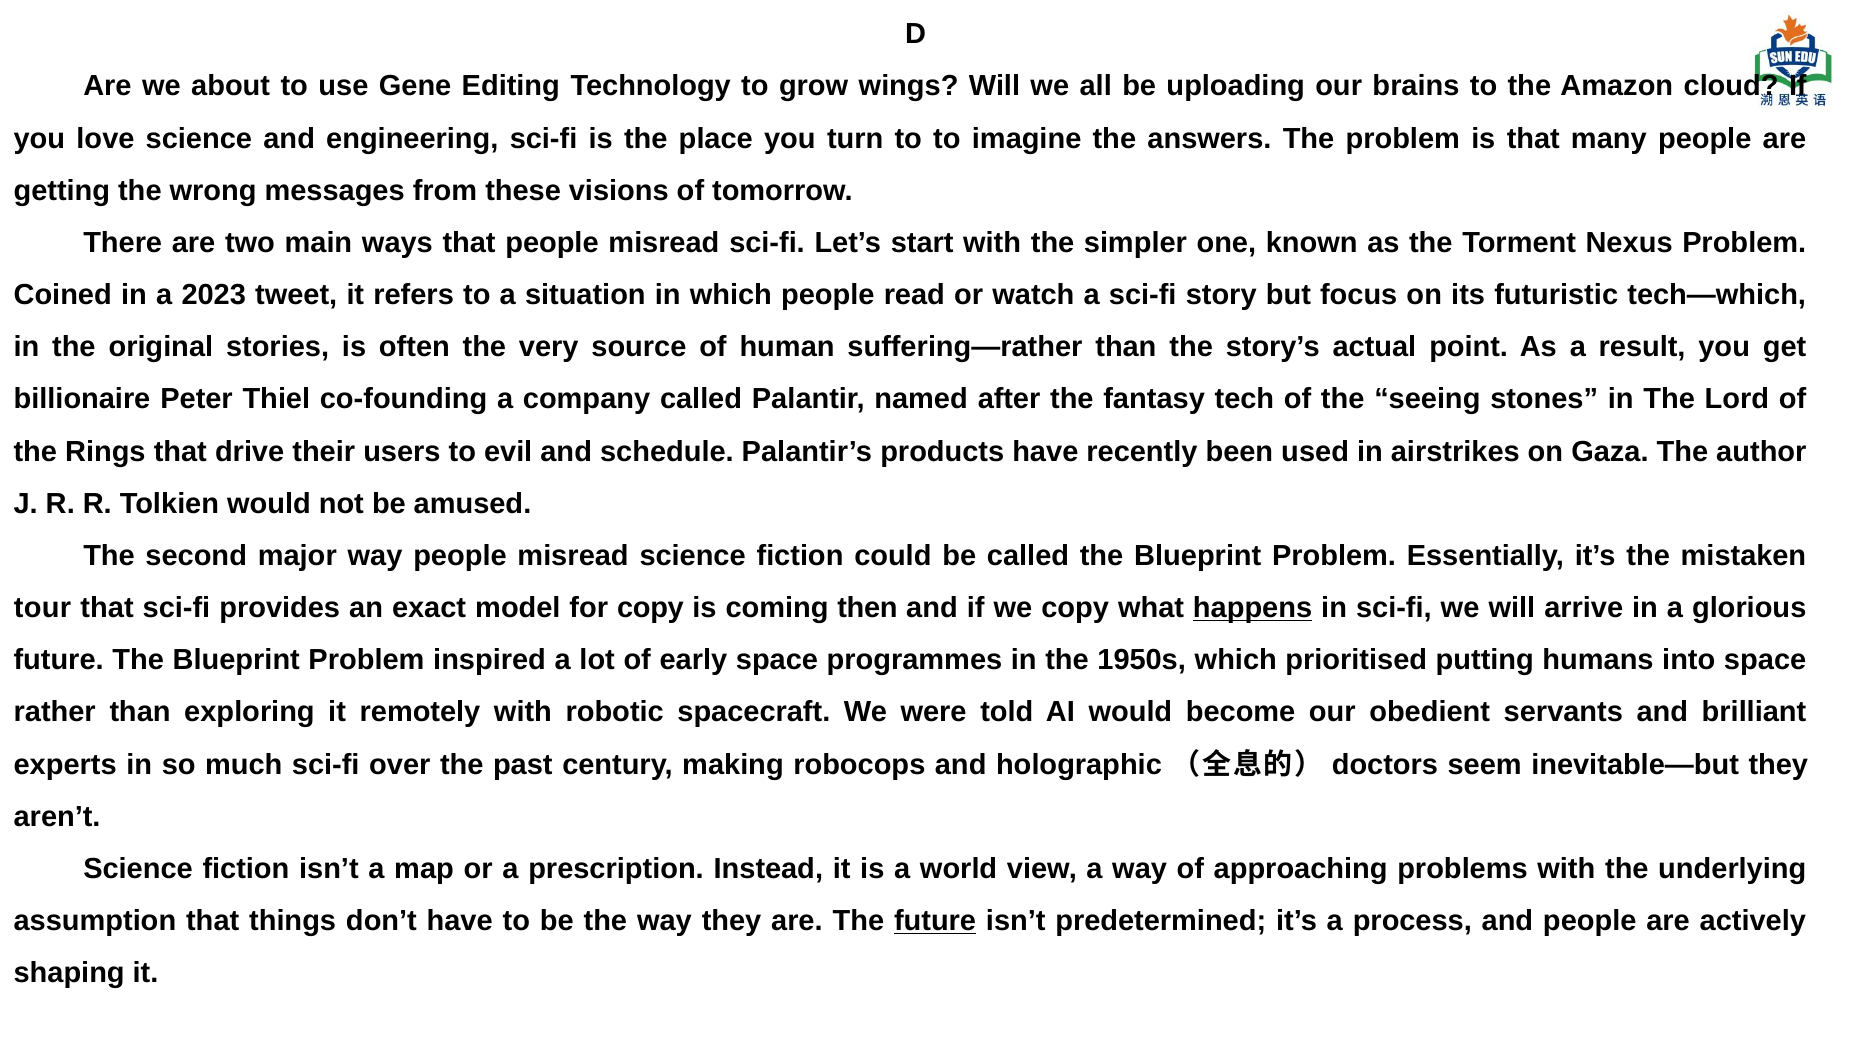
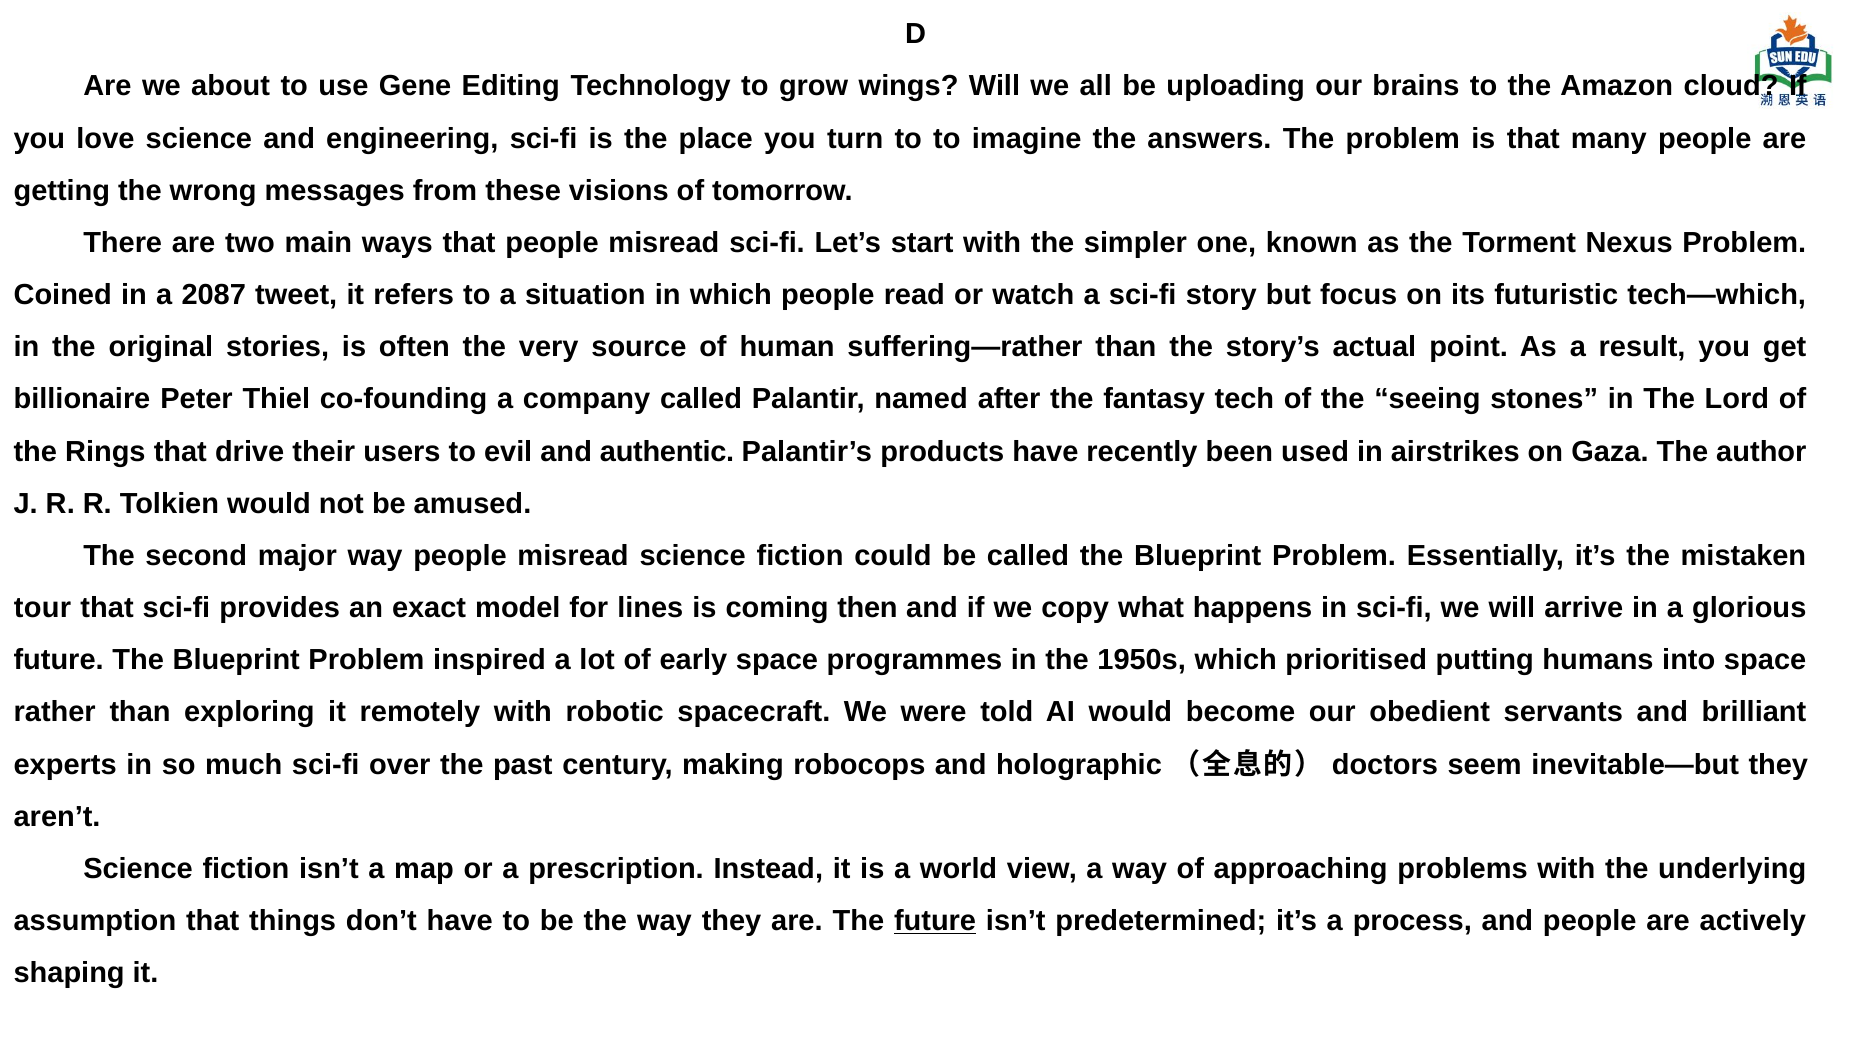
2023: 2023 -> 2087
schedule: schedule -> authentic
for copy: copy -> lines
happens underline: present -> none
